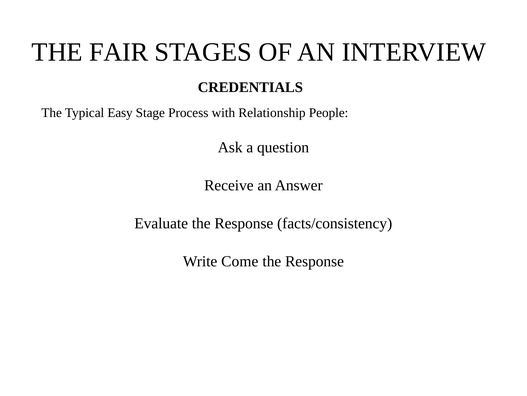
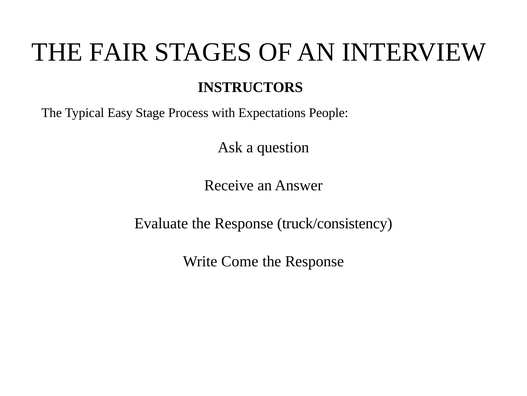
CREDENTIALS: CREDENTIALS -> INSTRUCTORS
Relationship: Relationship -> Expectations
facts/consistency: facts/consistency -> truck/consistency
